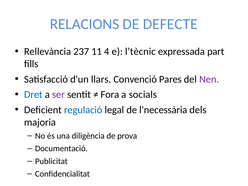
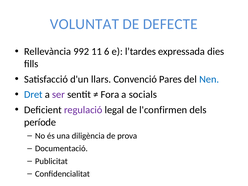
RELACIONS: RELACIONS -> VOLUNTAT
237: 237 -> 992
4: 4 -> 6
l’tècnic: l’tècnic -> l’tardes
part: part -> dies
Nen colour: purple -> blue
regulació colour: blue -> purple
l'necessària: l'necessària -> l'confirmen
majoria: majoria -> període
